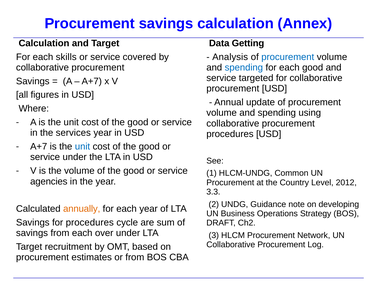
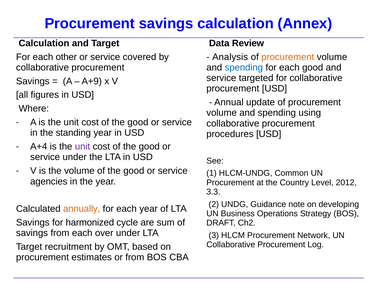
Getting: Getting -> Review
skills: skills -> other
procurement at (288, 57) colour: blue -> orange
A+7 at (92, 81): A+7 -> A+9
services: services -> standing
A+7 at (39, 146): A+7 -> A+4
unit at (82, 146) colour: blue -> purple
for procedures: procedures -> harmonized
